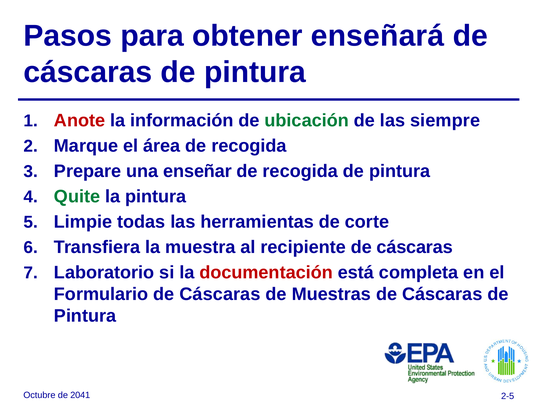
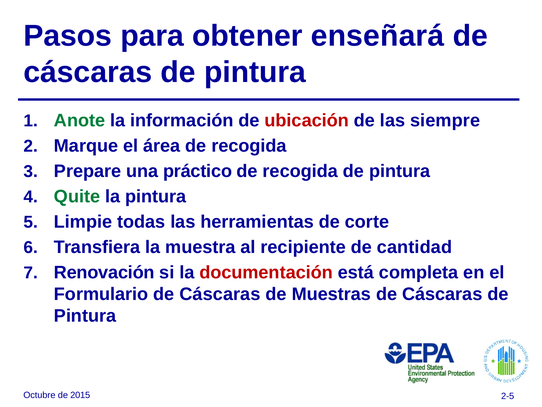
Anote colour: red -> green
ubicación colour: green -> red
enseñar: enseñar -> práctico
recipiente de cáscaras: cáscaras -> cantidad
Laboratorio: Laboratorio -> Renovación
2041: 2041 -> 2015
